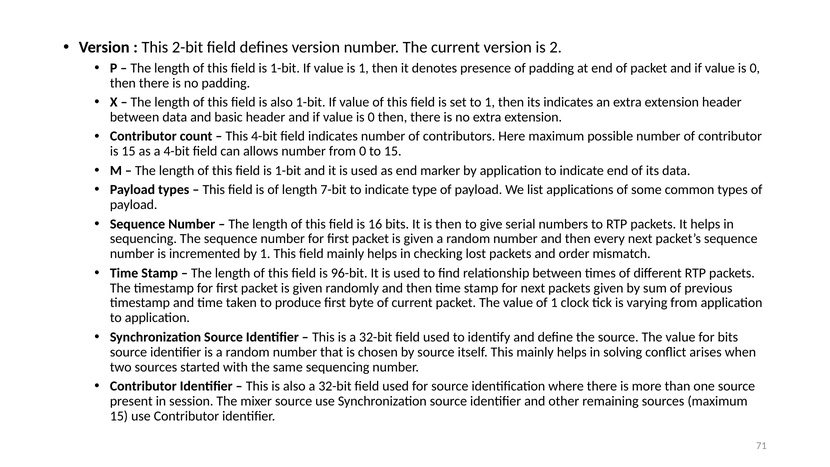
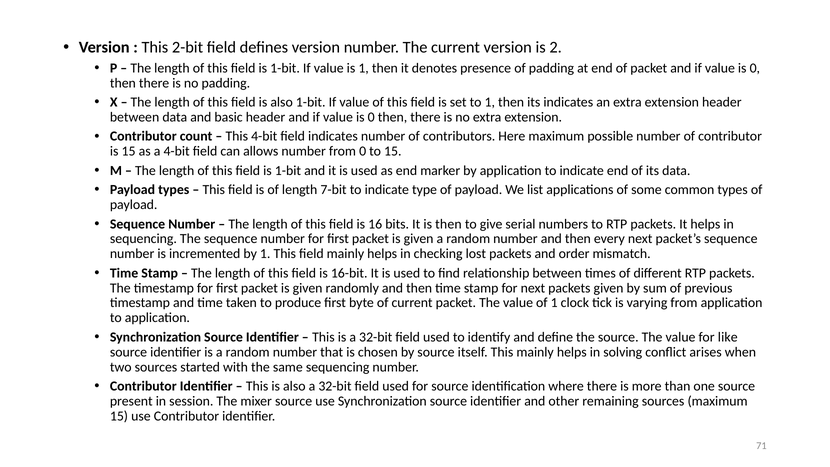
96-bit: 96-bit -> 16-bit
for bits: bits -> like
